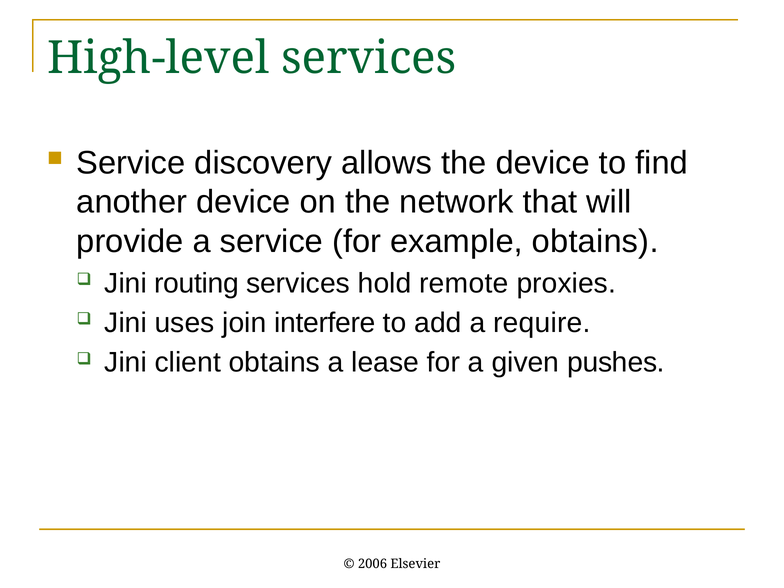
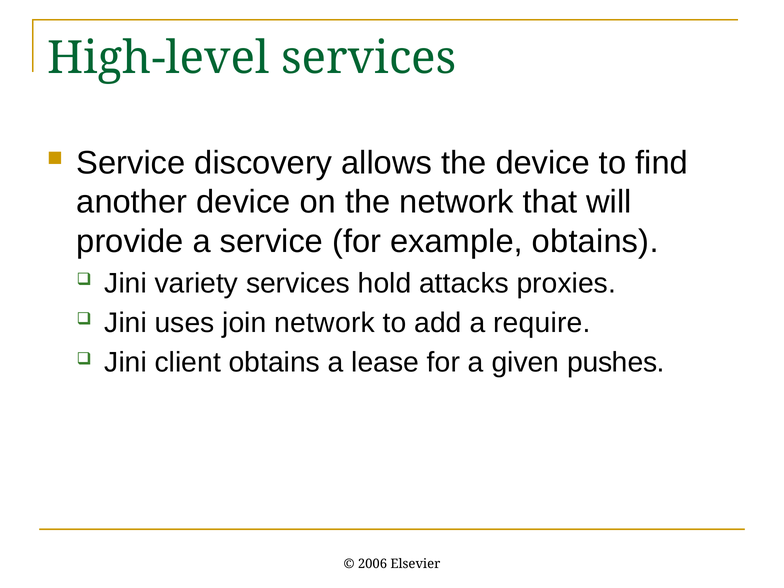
routing: routing -> variety
remote: remote -> attacks
join interfere: interfere -> network
